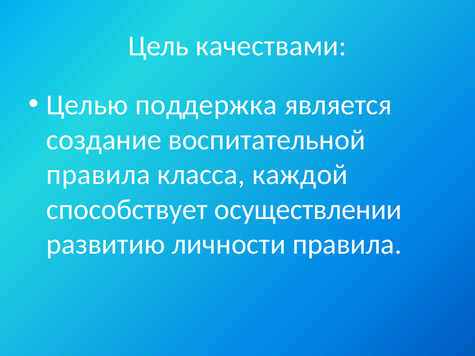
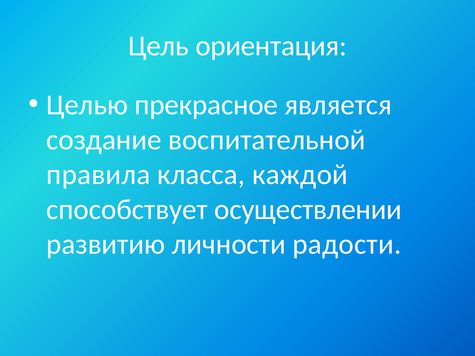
качествами: качествами -> ориентация
поддержка: поддержка -> прекрасное
личности правила: правила -> радости
